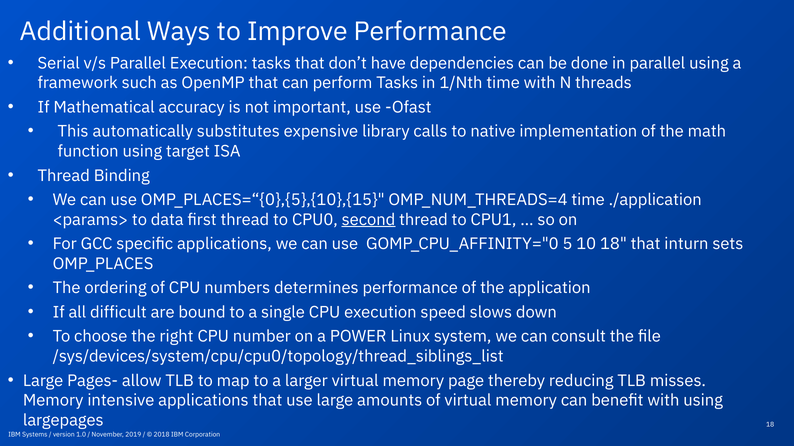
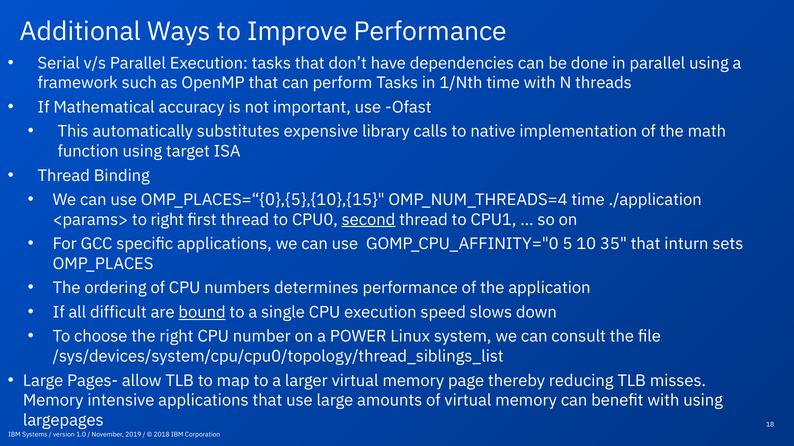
to data: data -> right
10 18: 18 -> 35
bound underline: none -> present
